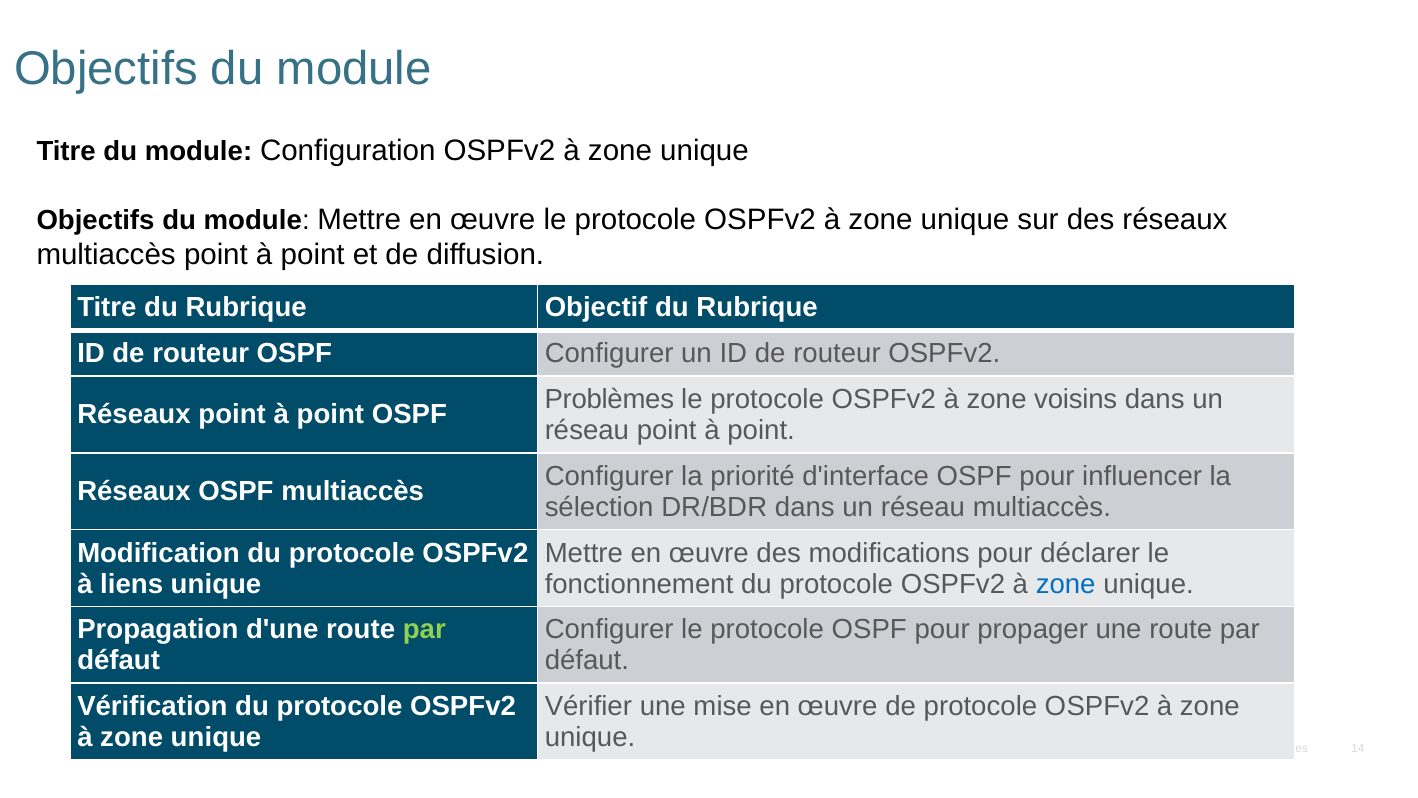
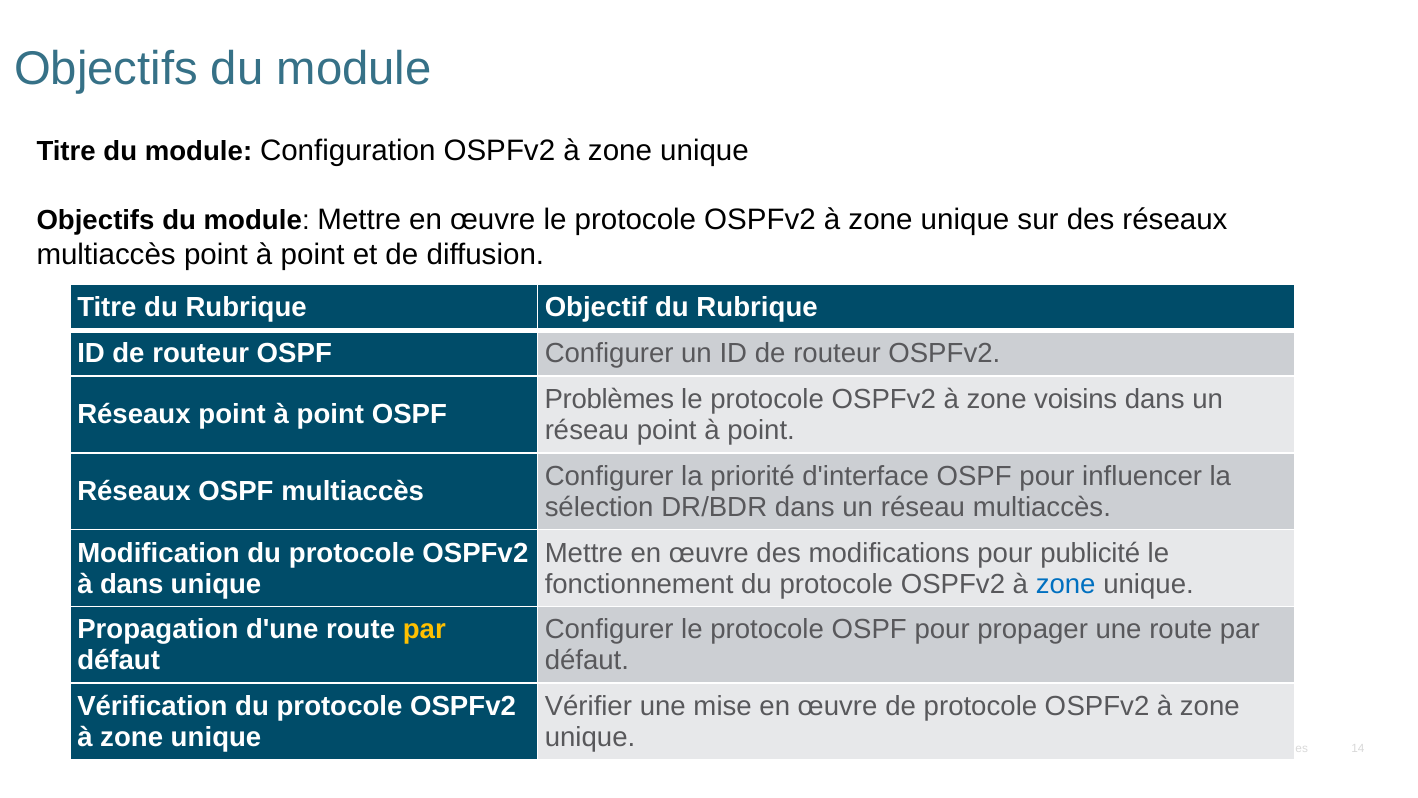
déclarer: déclarer -> publicité
à liens: liens -> dans
par at (424, 629) colour: light green -> yellow
